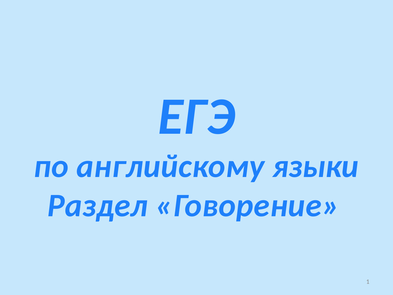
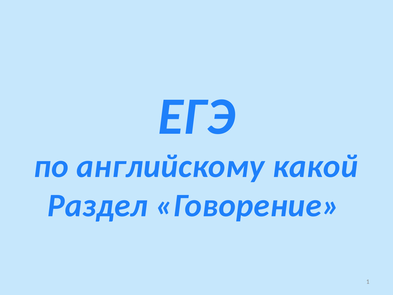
языки: языки -> какой
